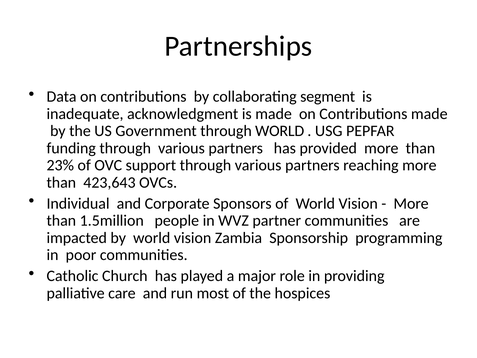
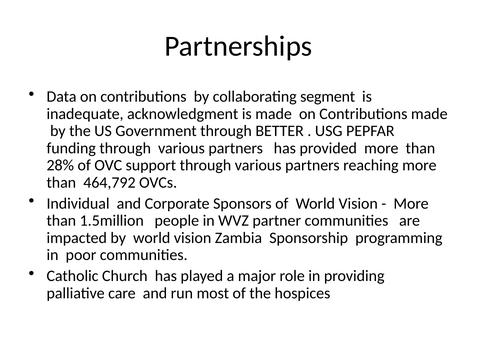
through WORLD: WORLD -> BETTER
23%: 23% -> 28%
423,643: 423,643 -> 464,792
